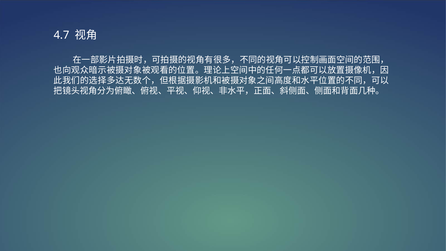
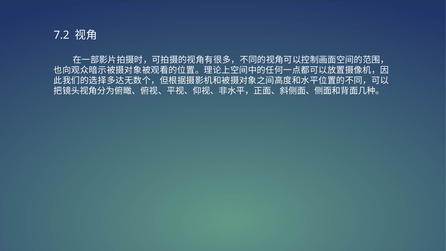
4.7: 4.7 -> 7.2
